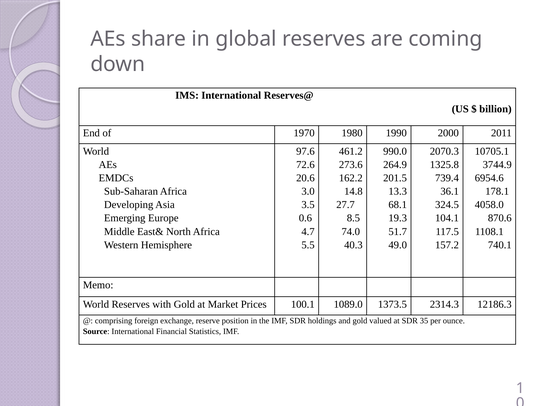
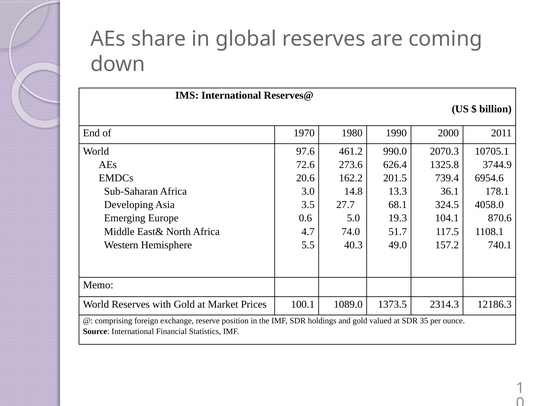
264.9: 264.9 -> 626.4
8.5: 8.5 -> 5.0
